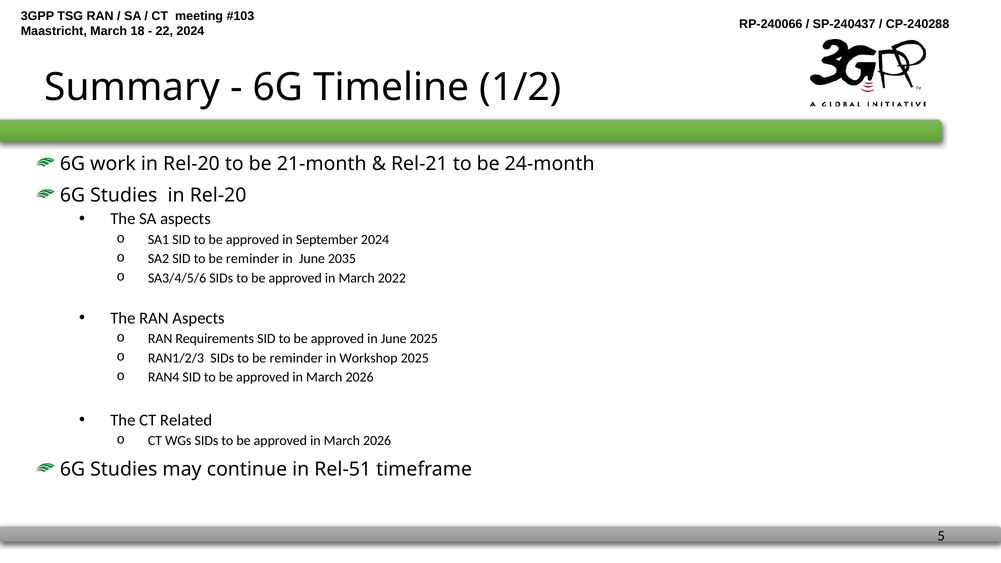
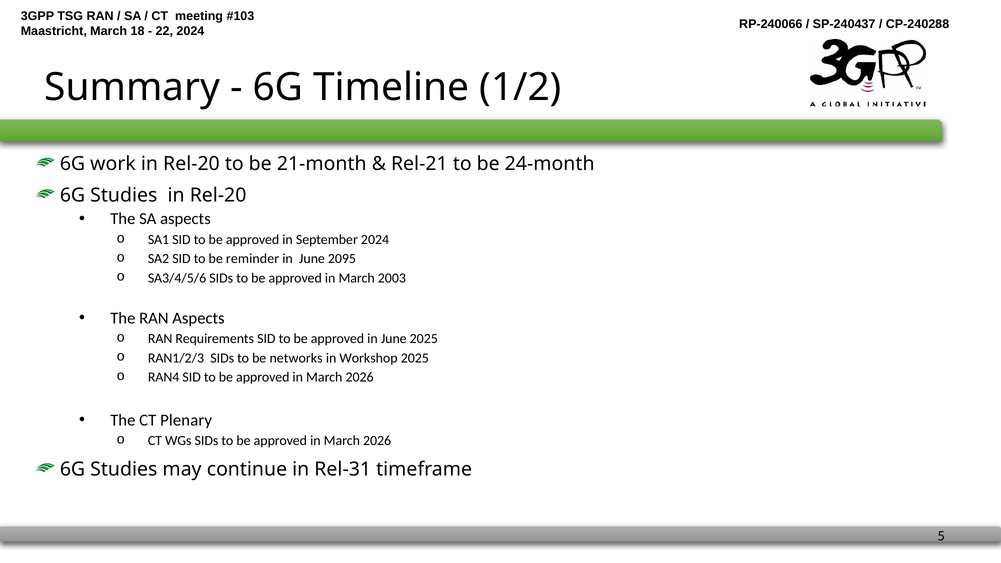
2035: 2035 -> 2095
2022: 2022 -> 2003
SIDs to be reminder: reminder -> networks
Related: Related -> Plenary
Rel-51: Rel-51 -> Rel-31
